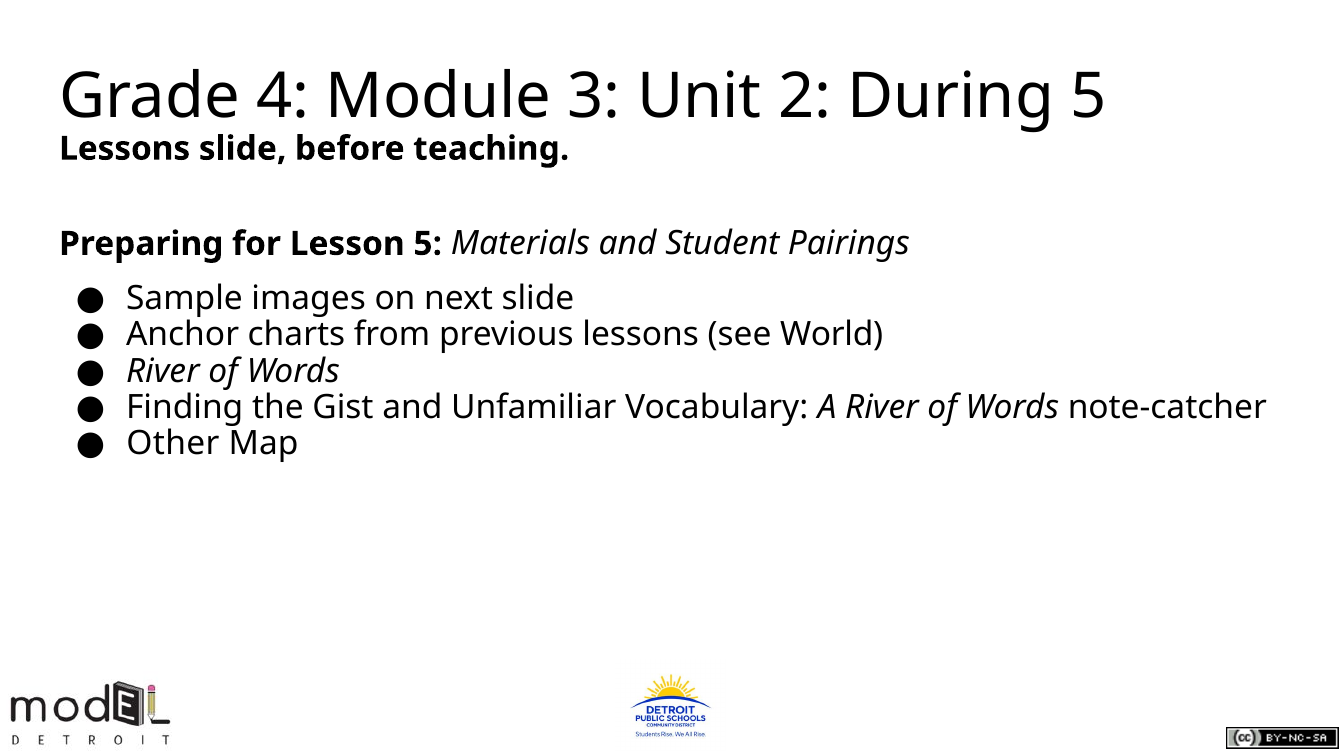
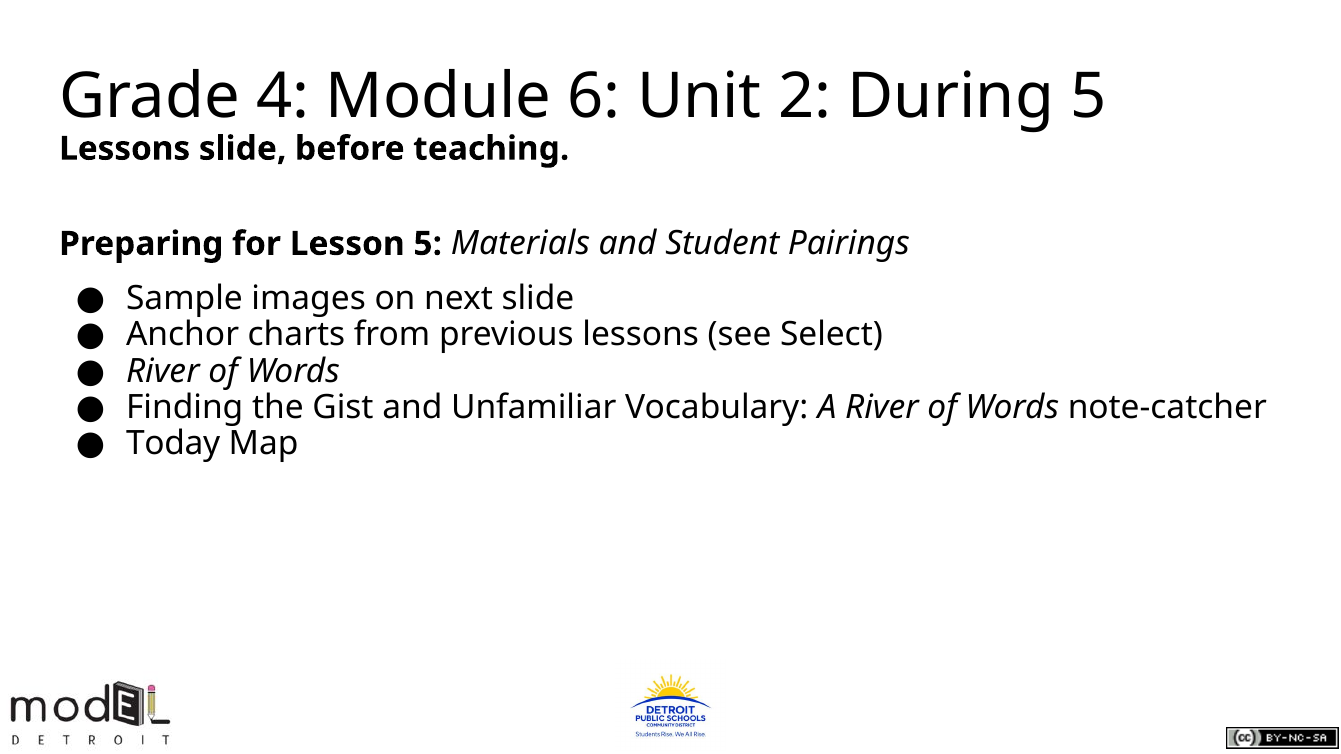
3: 3 -> 6
World: World -> Select
Other: Other -> Today
